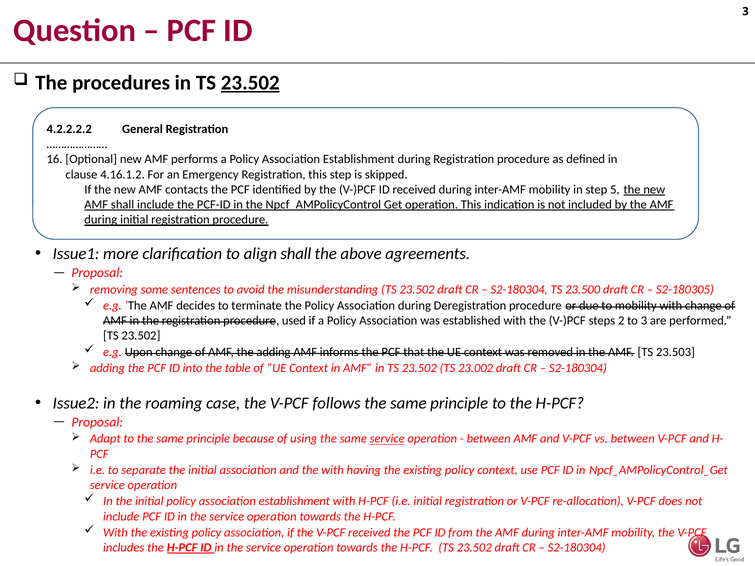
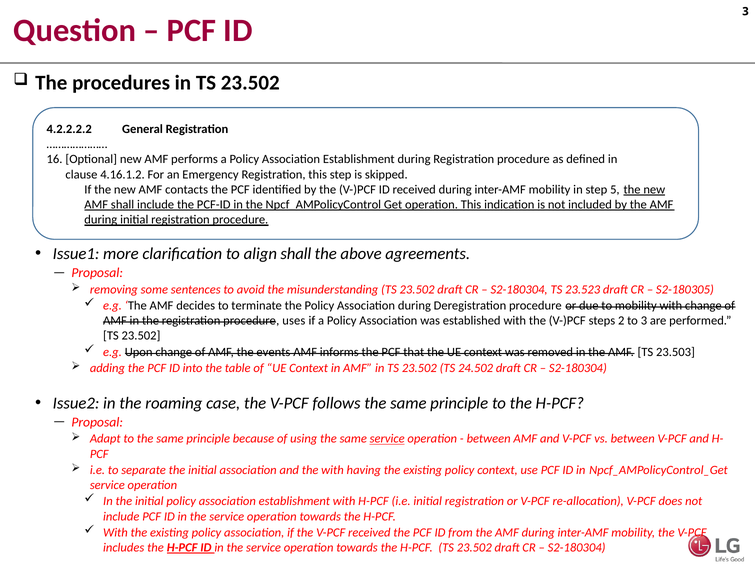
23.502 at (250, 83) underline: present -> none
23.500: 23.500 -> 23.523
used: used -> uses
the adding: adding -> events
23.002: 23.002 -> 24.502
